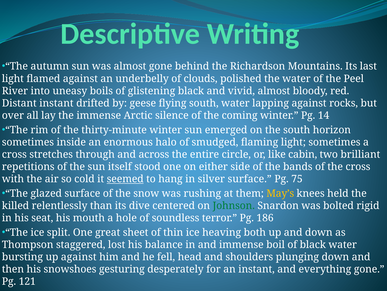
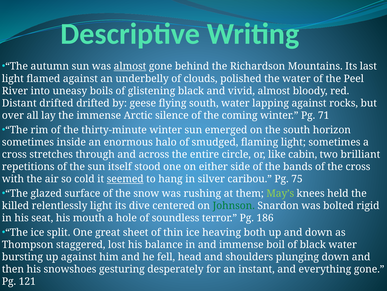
almost at (130, 66) underline: none -> present
Distant instant: instant -> drifted
14: 14 -> 71
silver surface: surface -> caribou
May’s colour: yellow -> light green
relentlessly than: than -> light
